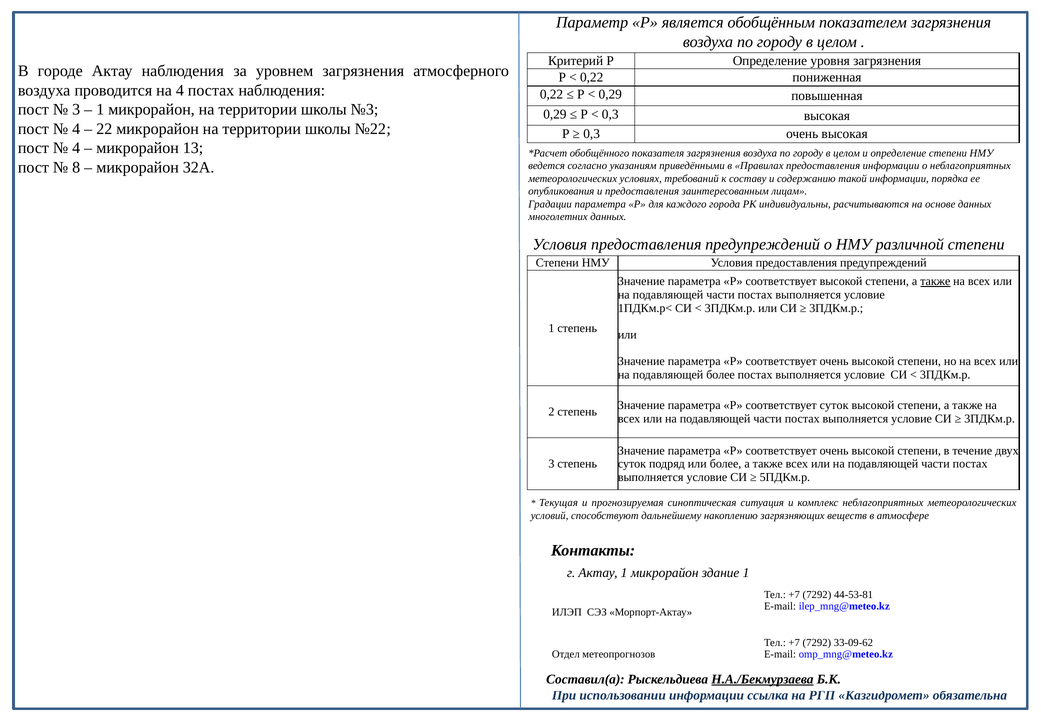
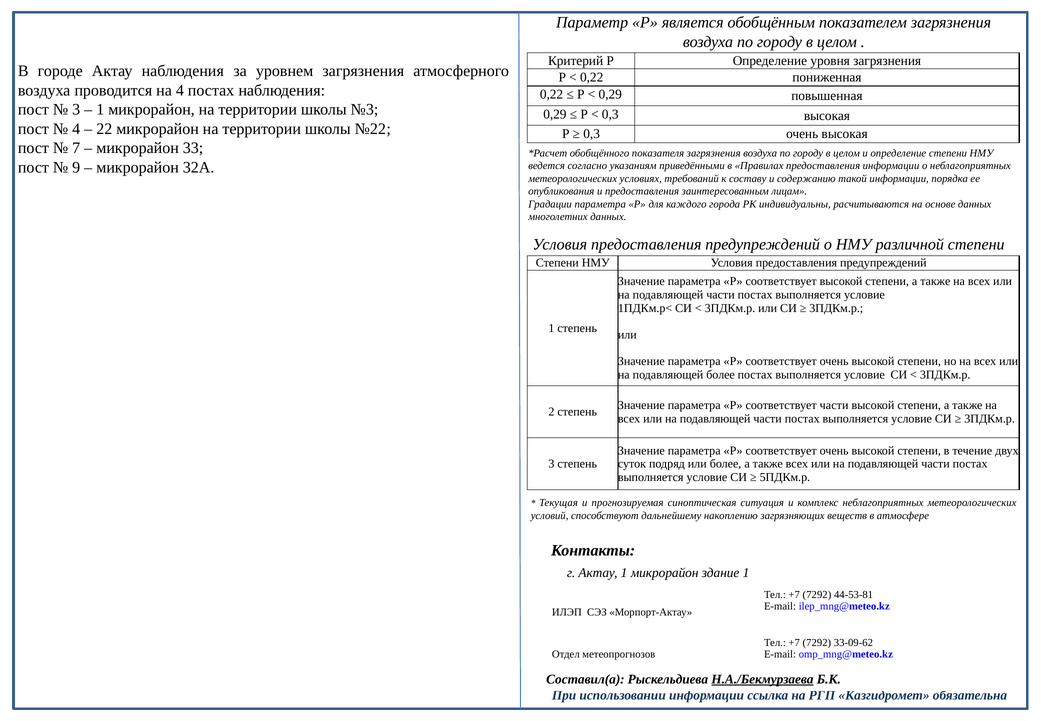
4 at (76, 148): 4 -> 7
13: 13 -> 33
8: 8 -> 9
также at (935, 281) underline: present -> none
соответствует суток: суток -> части
